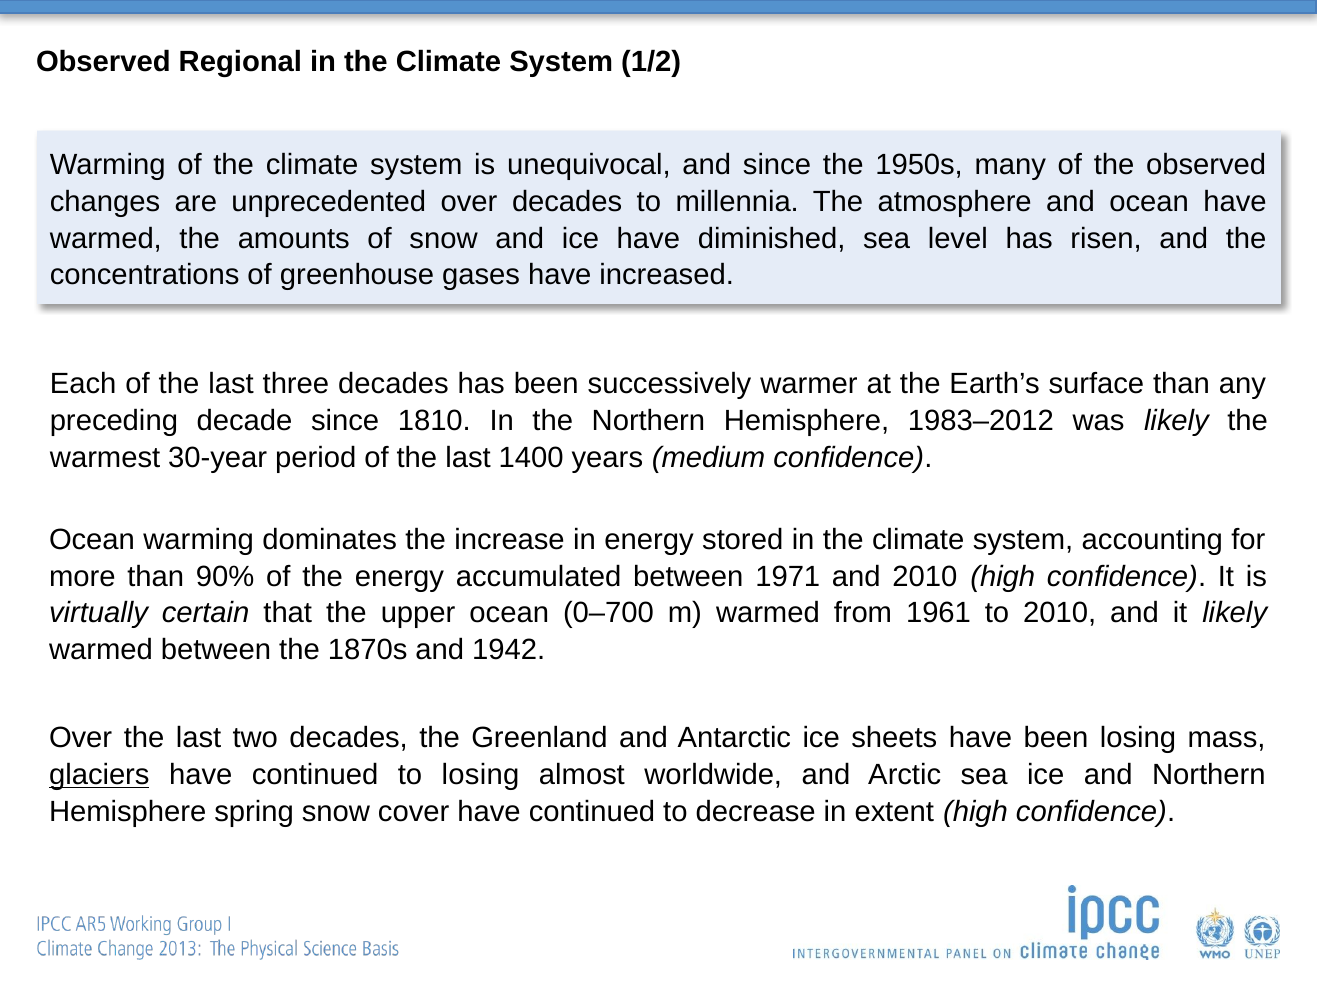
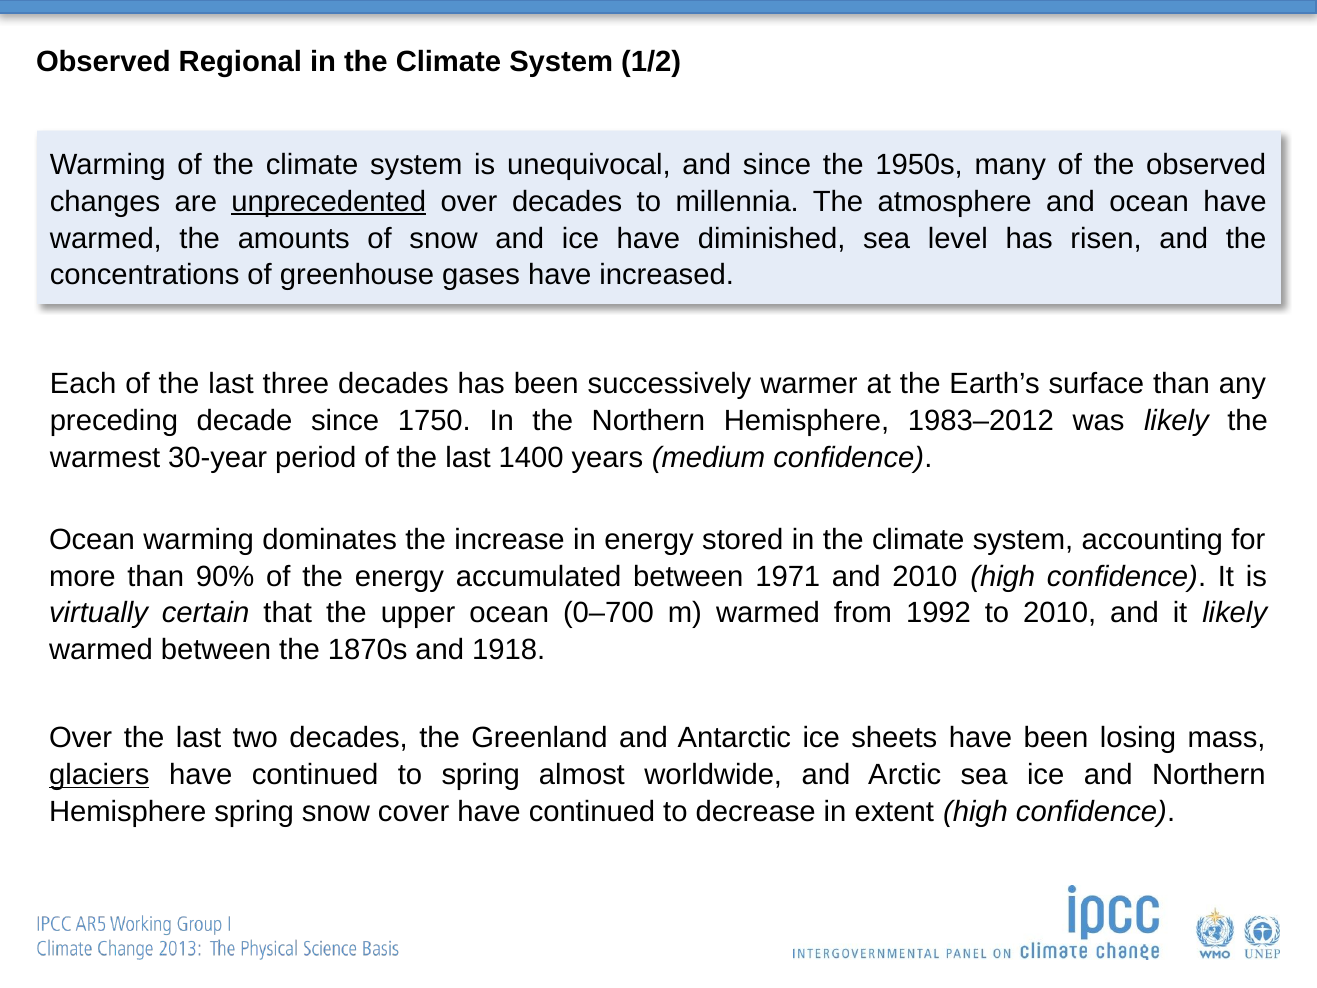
unprecedented underline: none -> present
1810: 1810 -> 1750
1961: 1961 -> 1992
1942: 1942 -> 1918
to losing: losing -> spring
